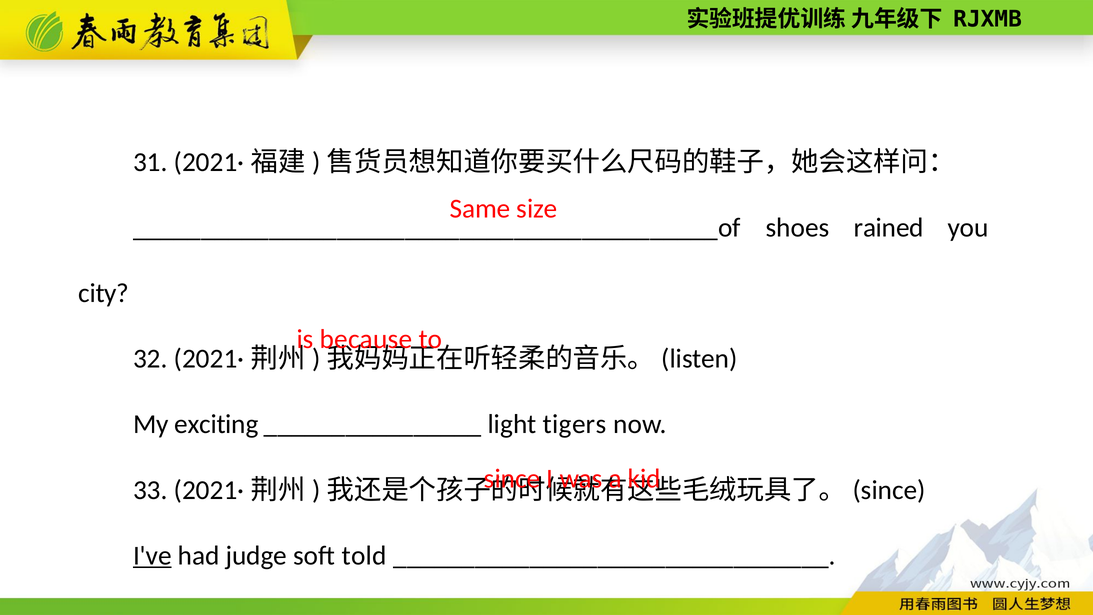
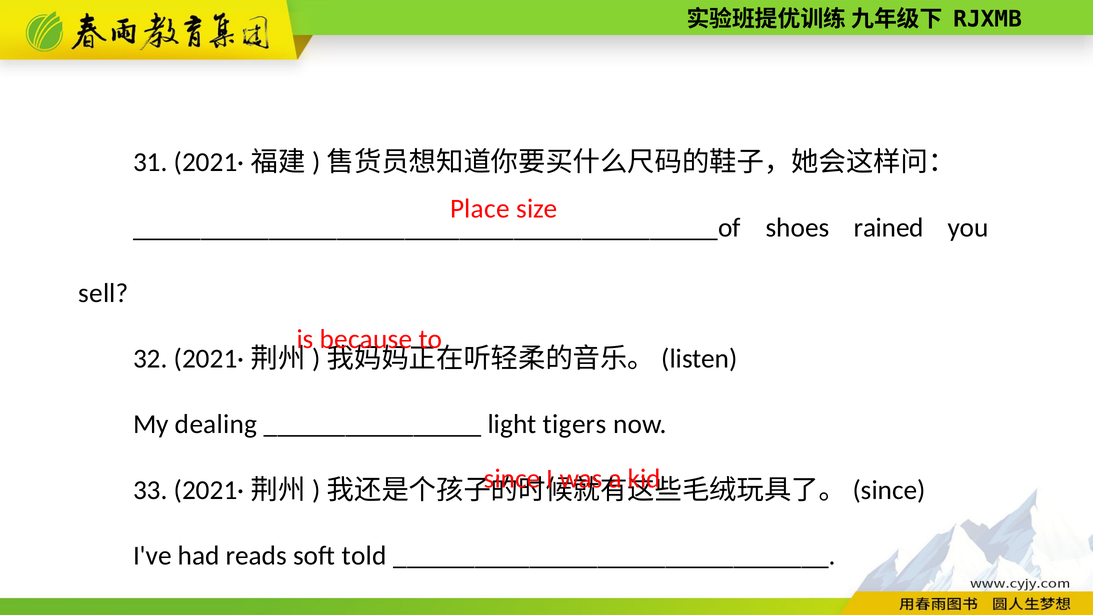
Same: Same -> Place
city: city -> sell
exciting: exciting -> dealing
I've underline: present -> none
judge: judge -> reads
